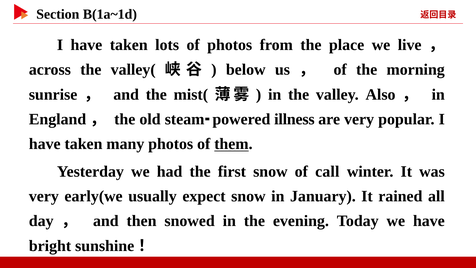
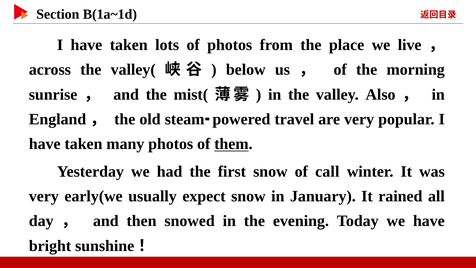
illness: illness -> travel
